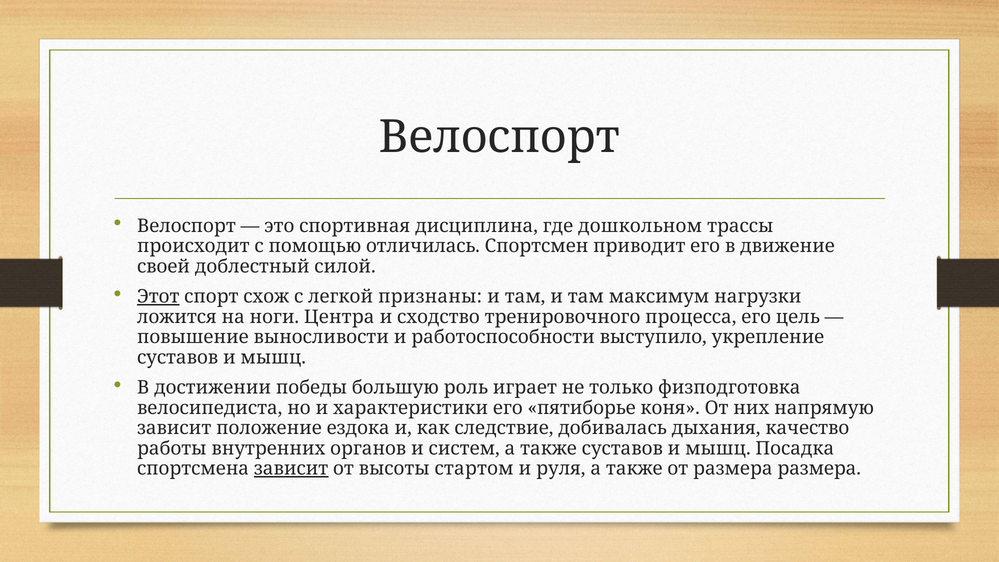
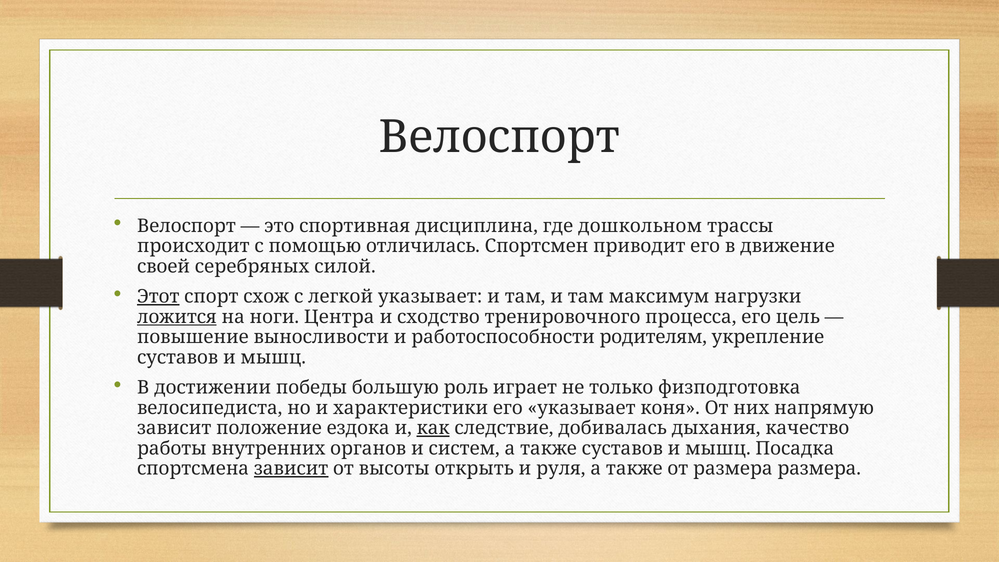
доблестный: доблестный -> серебряных
легкой признаны: признаны -> указывает
ложится underline: none -> present
выступило: выступило -> родителям
его пятиборье: пятиборье -> указывает
как underline: none -> present
стартом: стартом -> открыть
